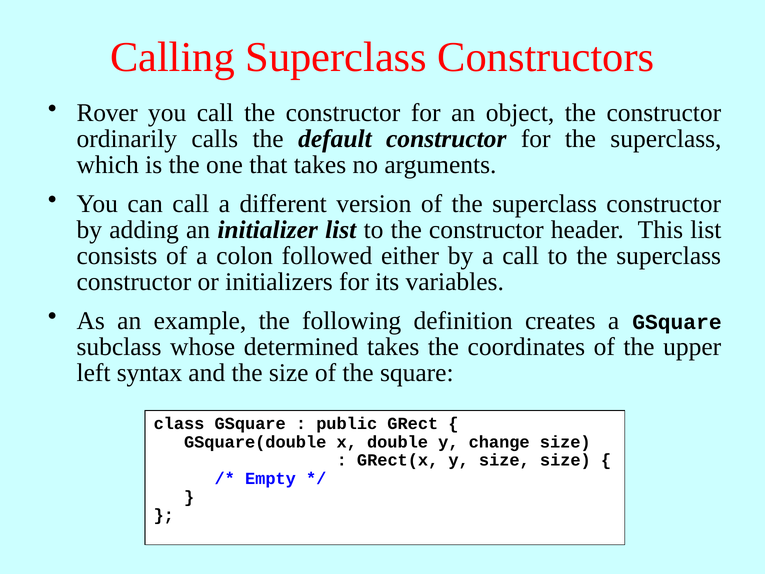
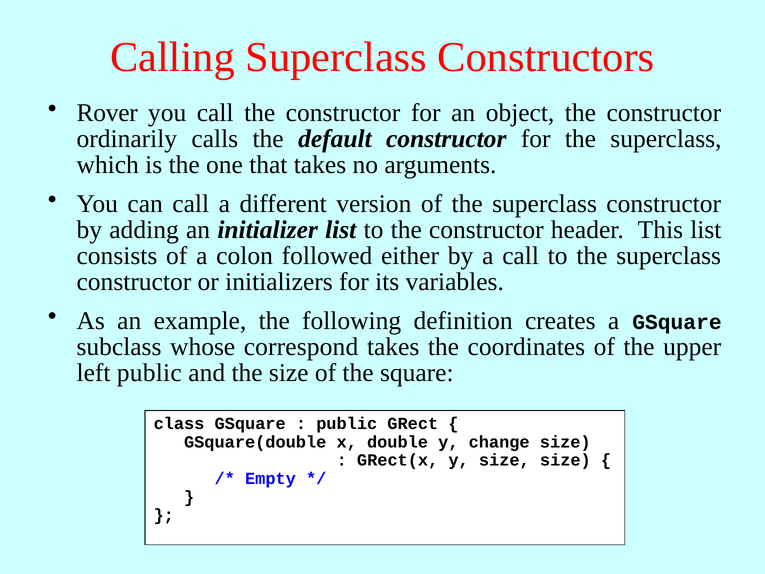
determined: determined -> correspond
left syntax: syntax -> public
